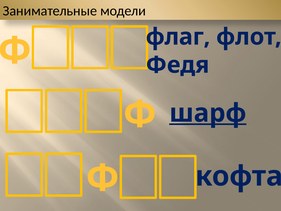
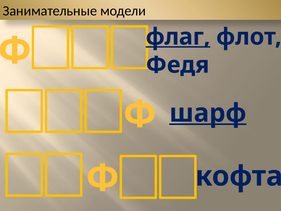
флаг underline: none -> present
